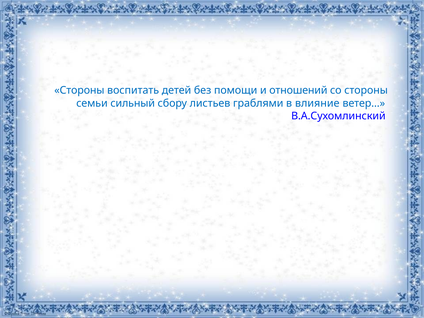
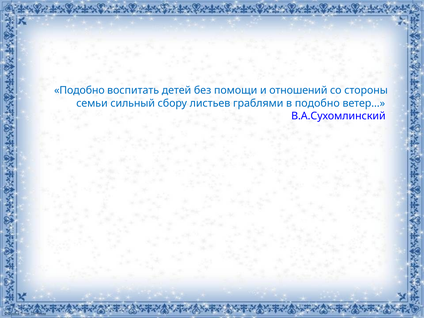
Стороны at (79, 90): Стороны -> Подобно
в влияние: влияние -> подобно
